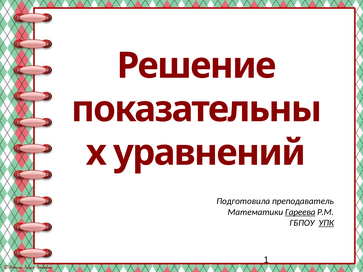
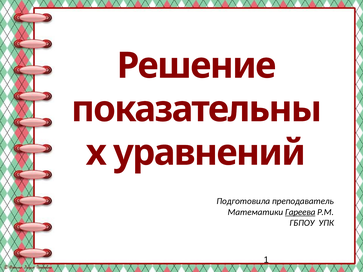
УПК underline: present -> none
